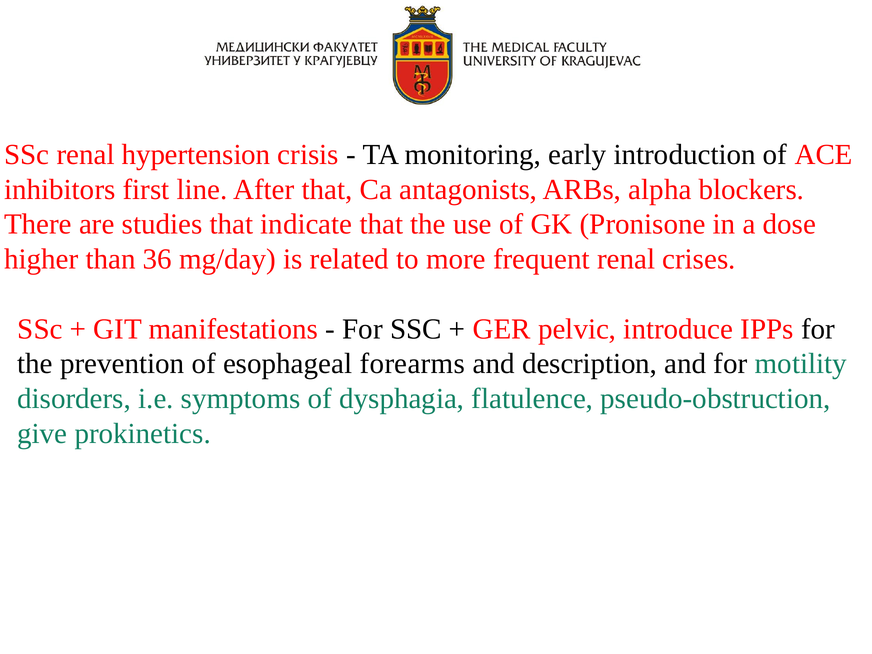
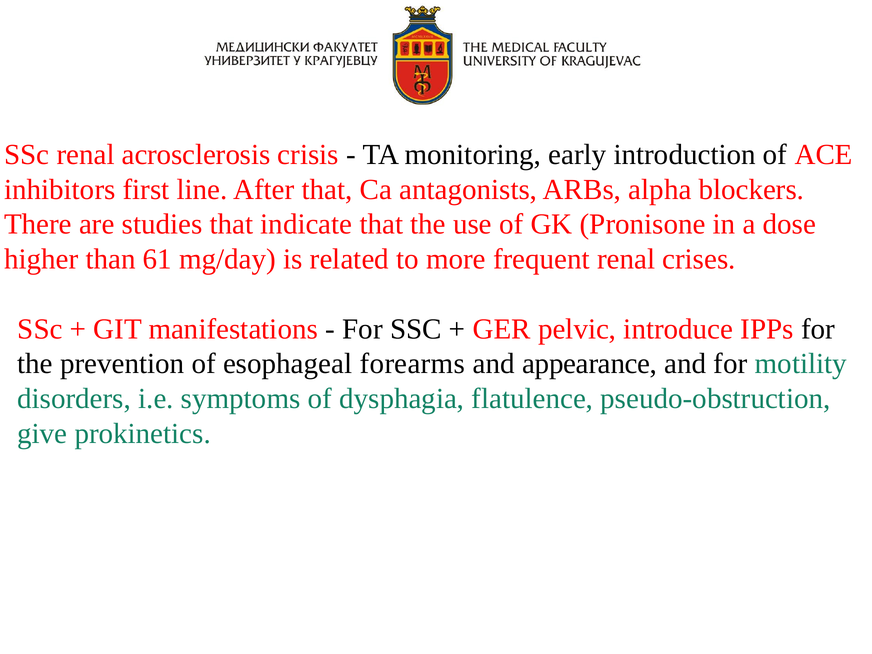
hypertension: hypertension -> acrosclerosis
36: 36 -> 61
description: description -> appearance
